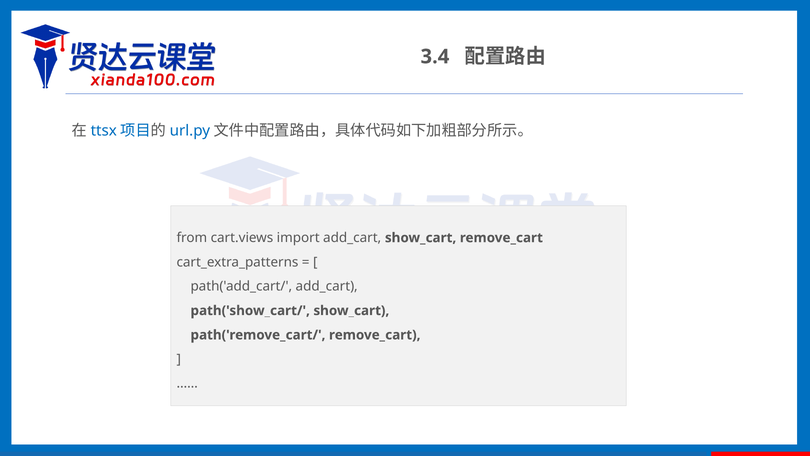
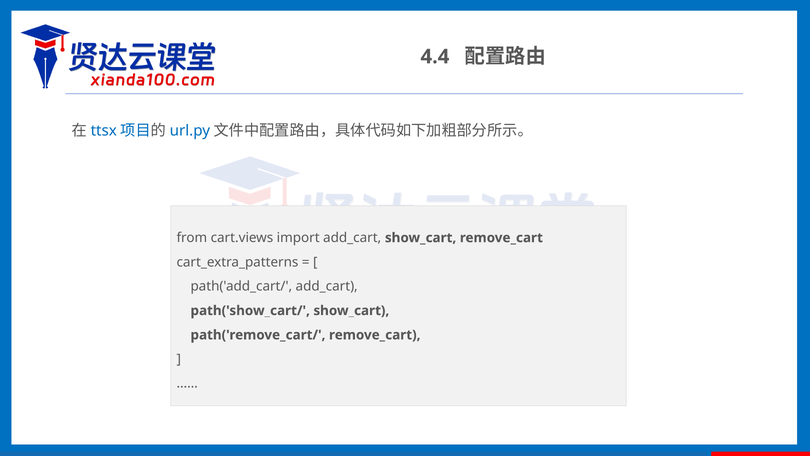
3.4: 3.4 -> 4.4
